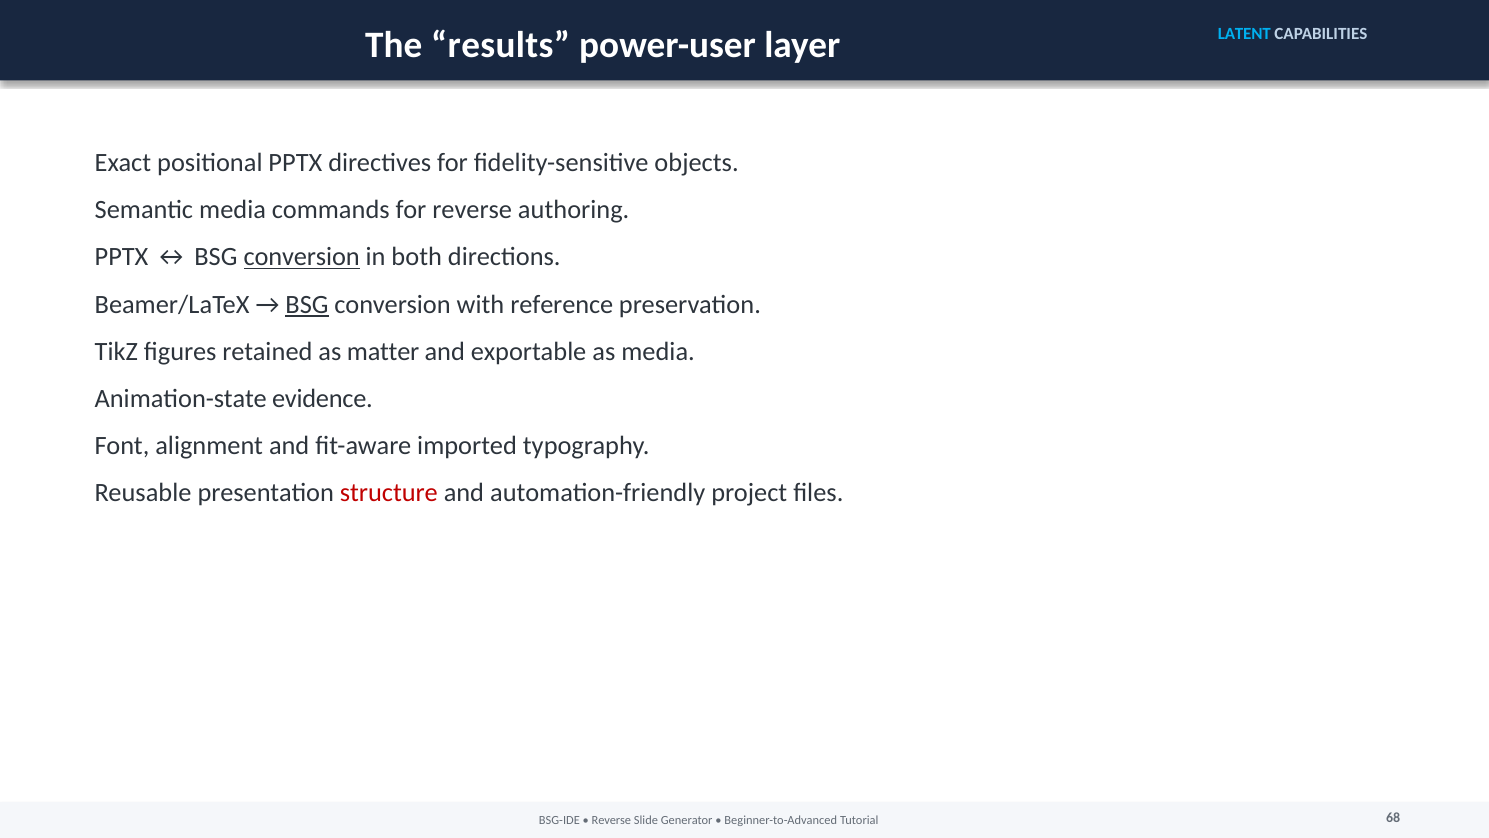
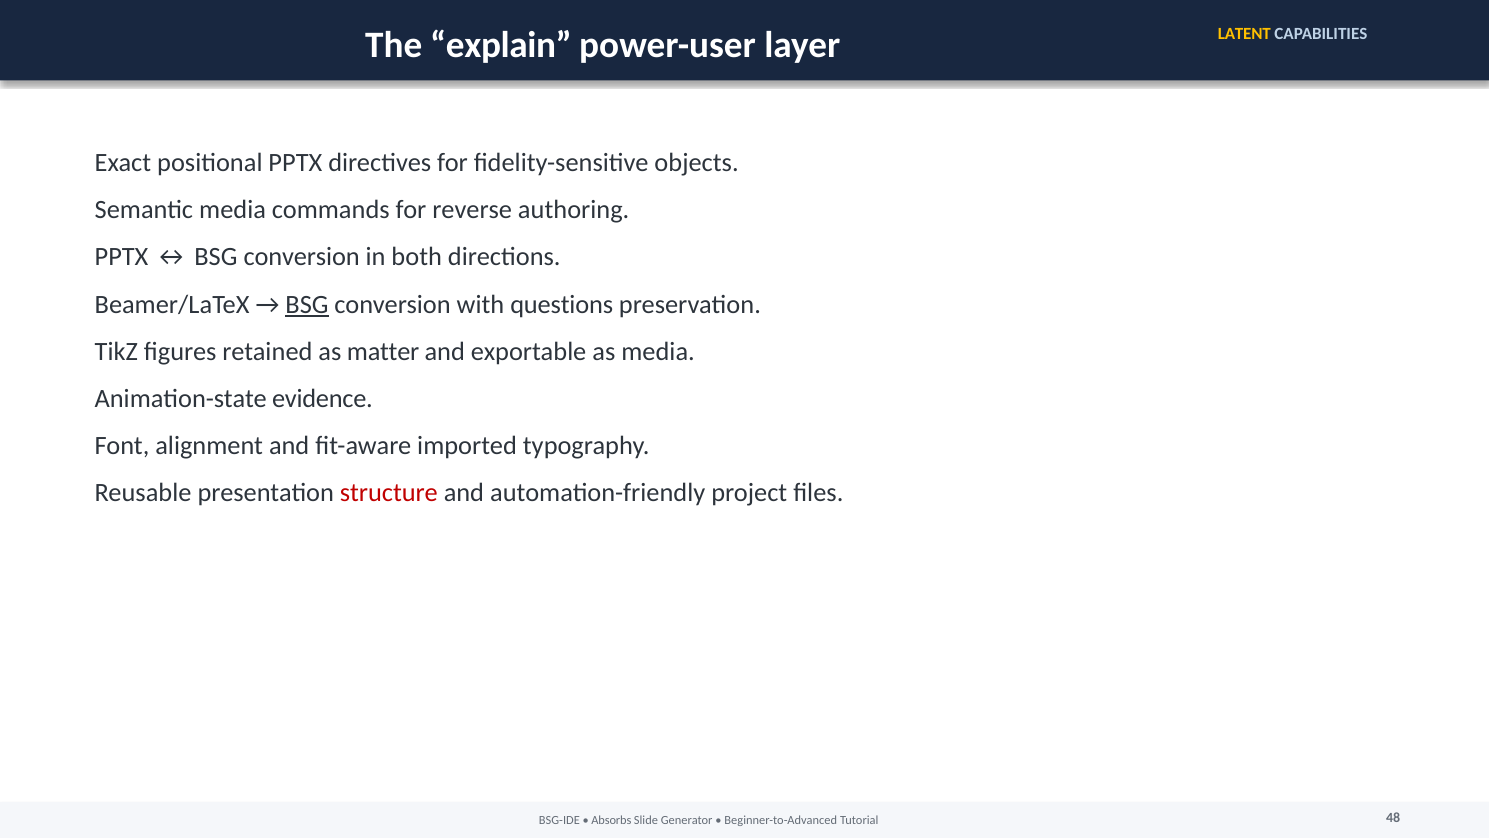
results: results -> explain
LATENT colour: light blue -> yellow
conversion at (302, 257) underline: present -> none
reference: reference -> questions
Reverse at (611, 820): Reverse -> Absorbs
68: 68 -> 48
